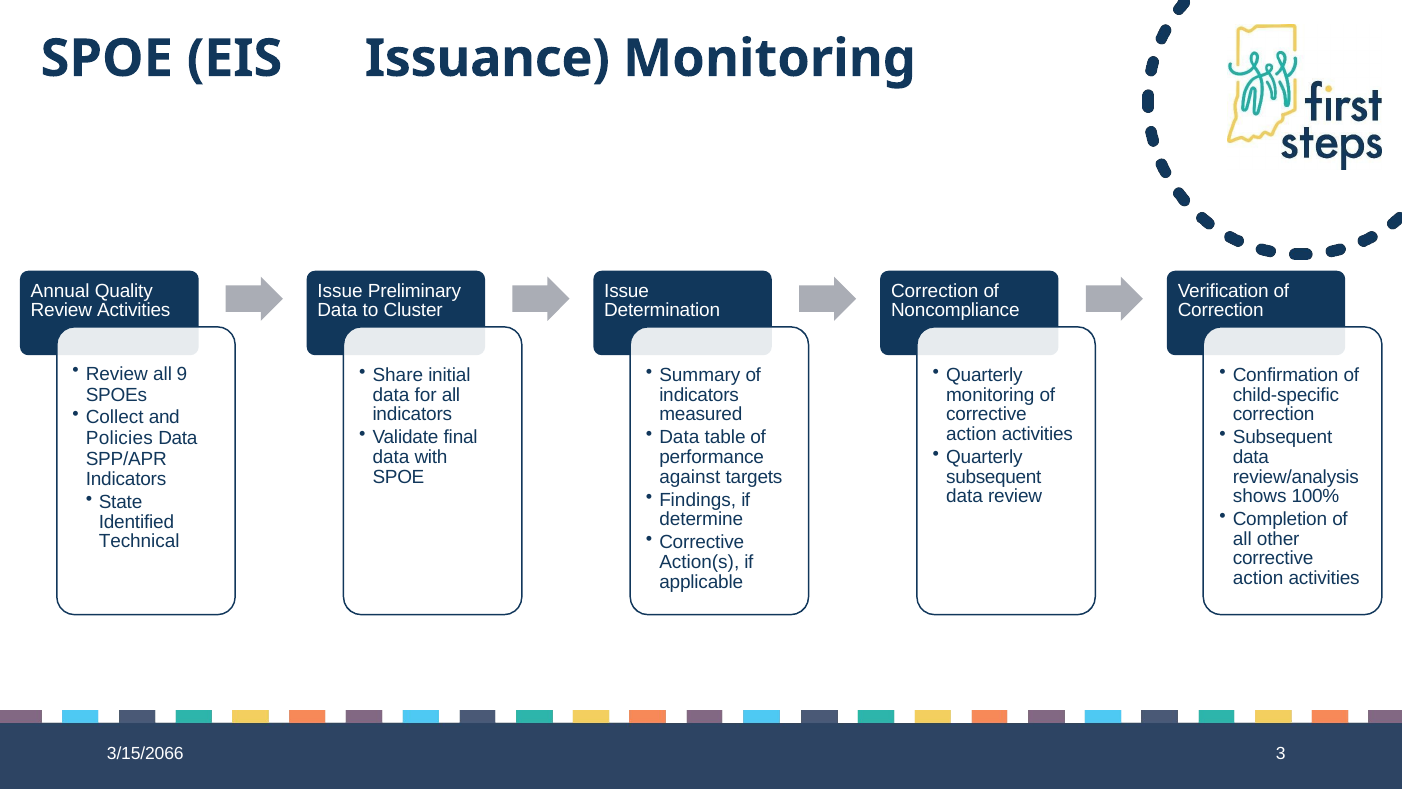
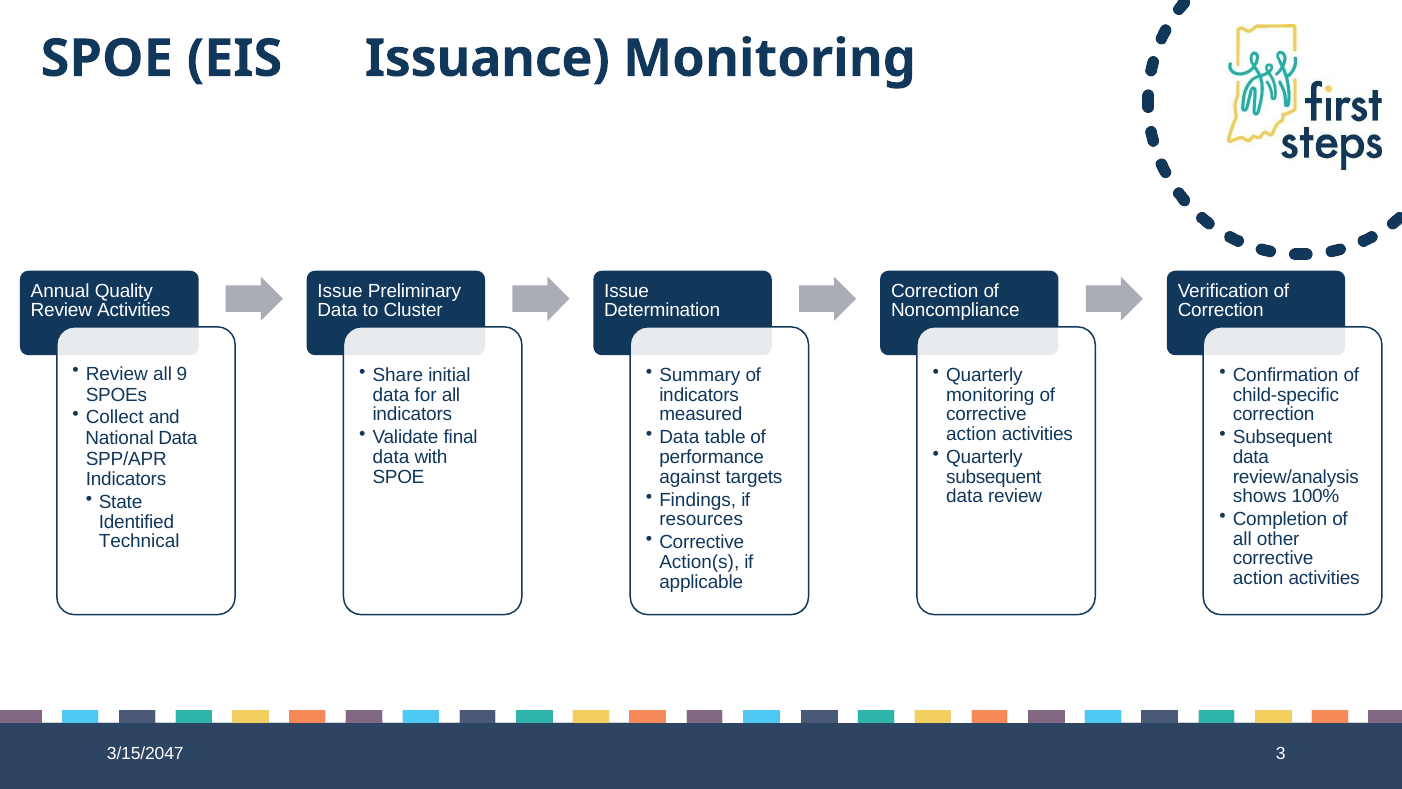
Policies: Policies -> National
determine: determine -> resources
3/15/2066: 3/15/2066 -> 3/15/2047
